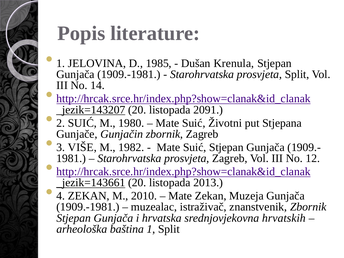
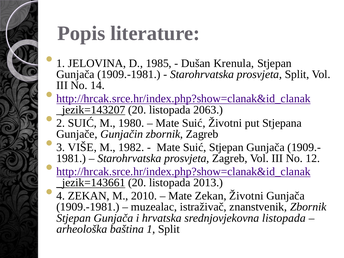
2091: 2091 -> 2063
Zekan Muzeja: Muzeja -> Životni
srednjovjekovna hrvatskih: hrvatskih -> listopada
